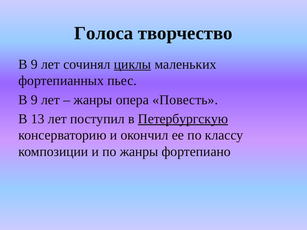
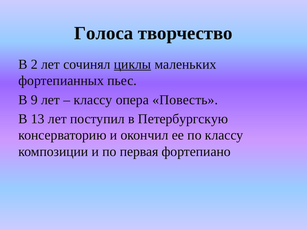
9 at (34, 64): 9 -> 2
жанры at (93, 100): жанры -> классу
Петербургскую underline: present -> none
по жанры: жанры -> первая
